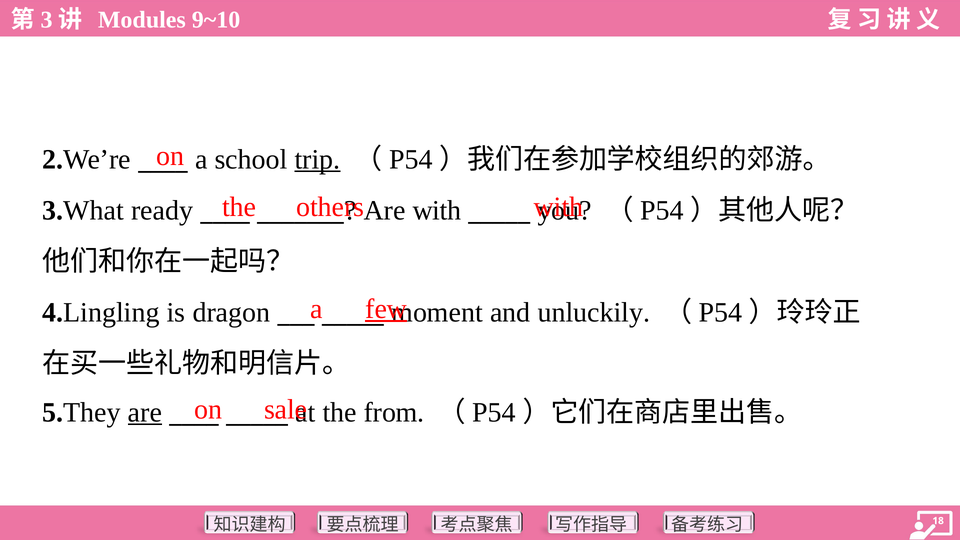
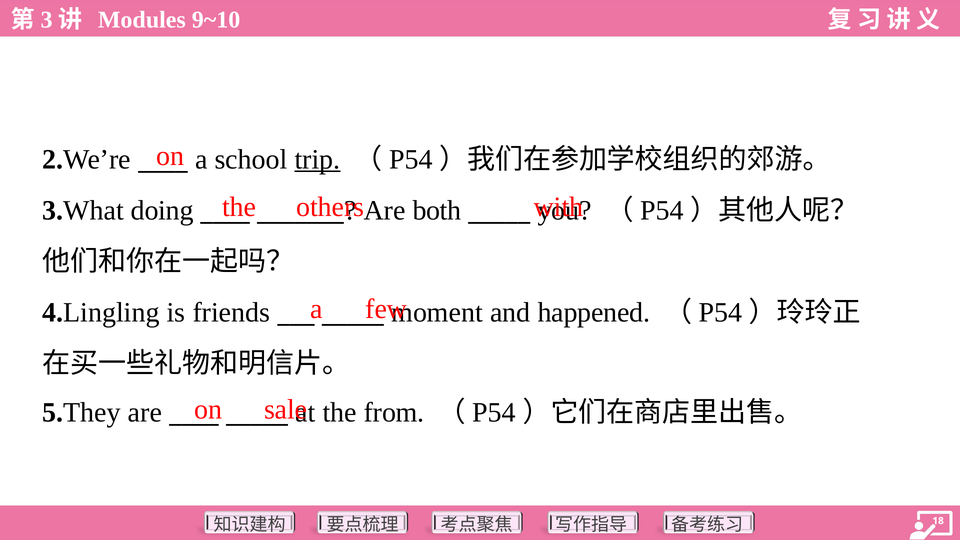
ready: ready -> doing
Are with: with -> both
few underline: present -> none
dragon: dragon -> friends
unluckily: unluckily -> happened
are at (145, 412) underline: present -> none
